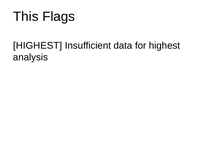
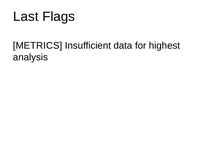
This: This -> Last
HIGHEST at (38, 46): HIGHEST -> METRICS
